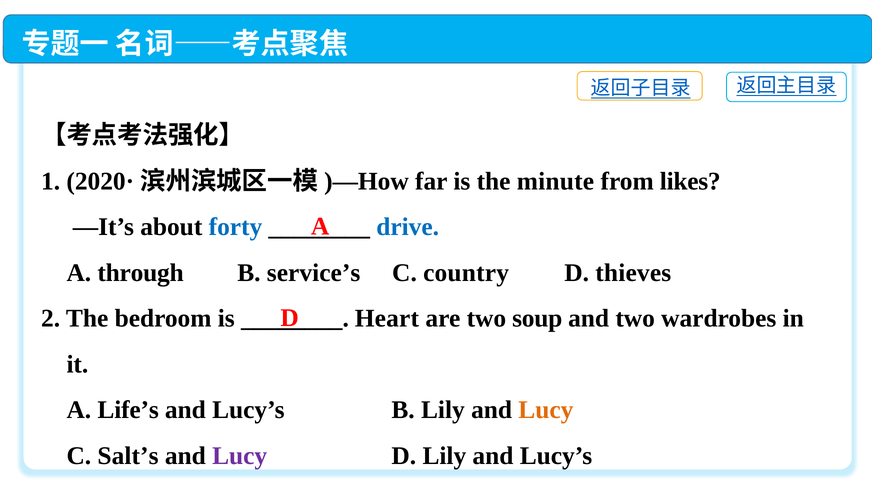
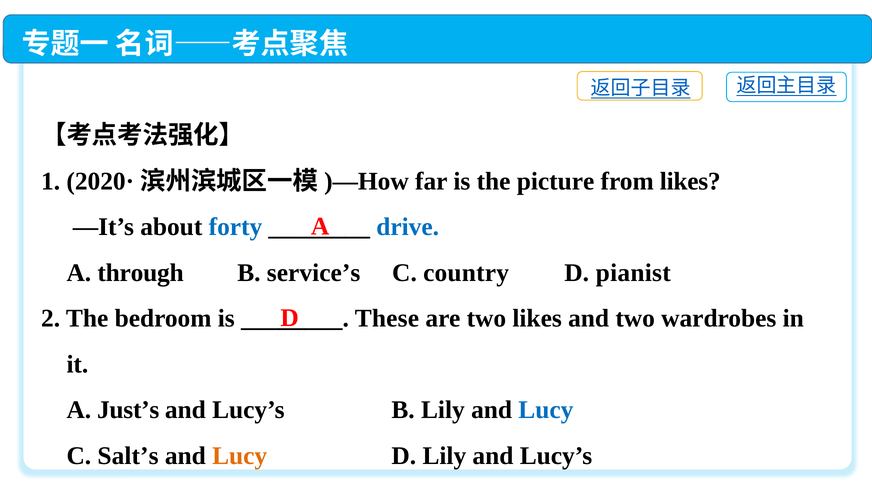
minute: minute -> picture
thieves: thieves -> pianist
Heart: Heart -> These
two soup: soup -> likes
Life’s: Life’s -> Just’s
Lucy at (546, 410) colour: orange -> blue
Lucy at (240, 456) colour: purple -> orange
